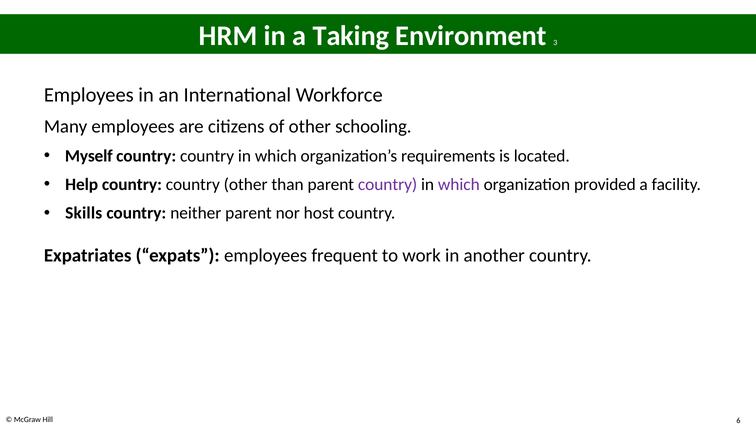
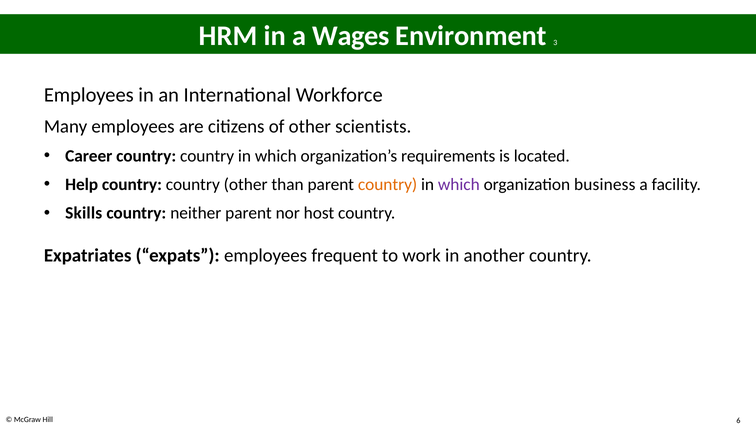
Taking: Taking -> Wages
schooling: schooling -> scientists
Myself: Myself -> Career
country at (388, 185) colour: purple -> orange
provided: provided -> business
